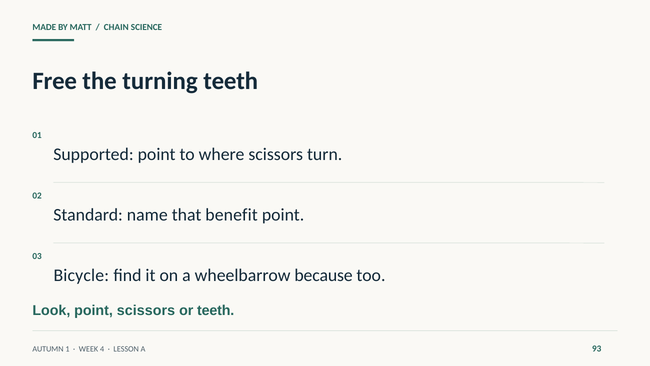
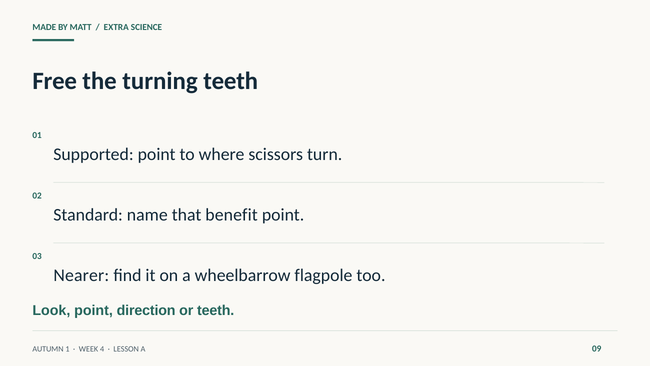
CHAIN: CHAIN -> EXTRA
Bicycle: Bicycle -> Nearer
because: because -> flagpole
point scissors: scissors -> direction
93: 93 -> 09
